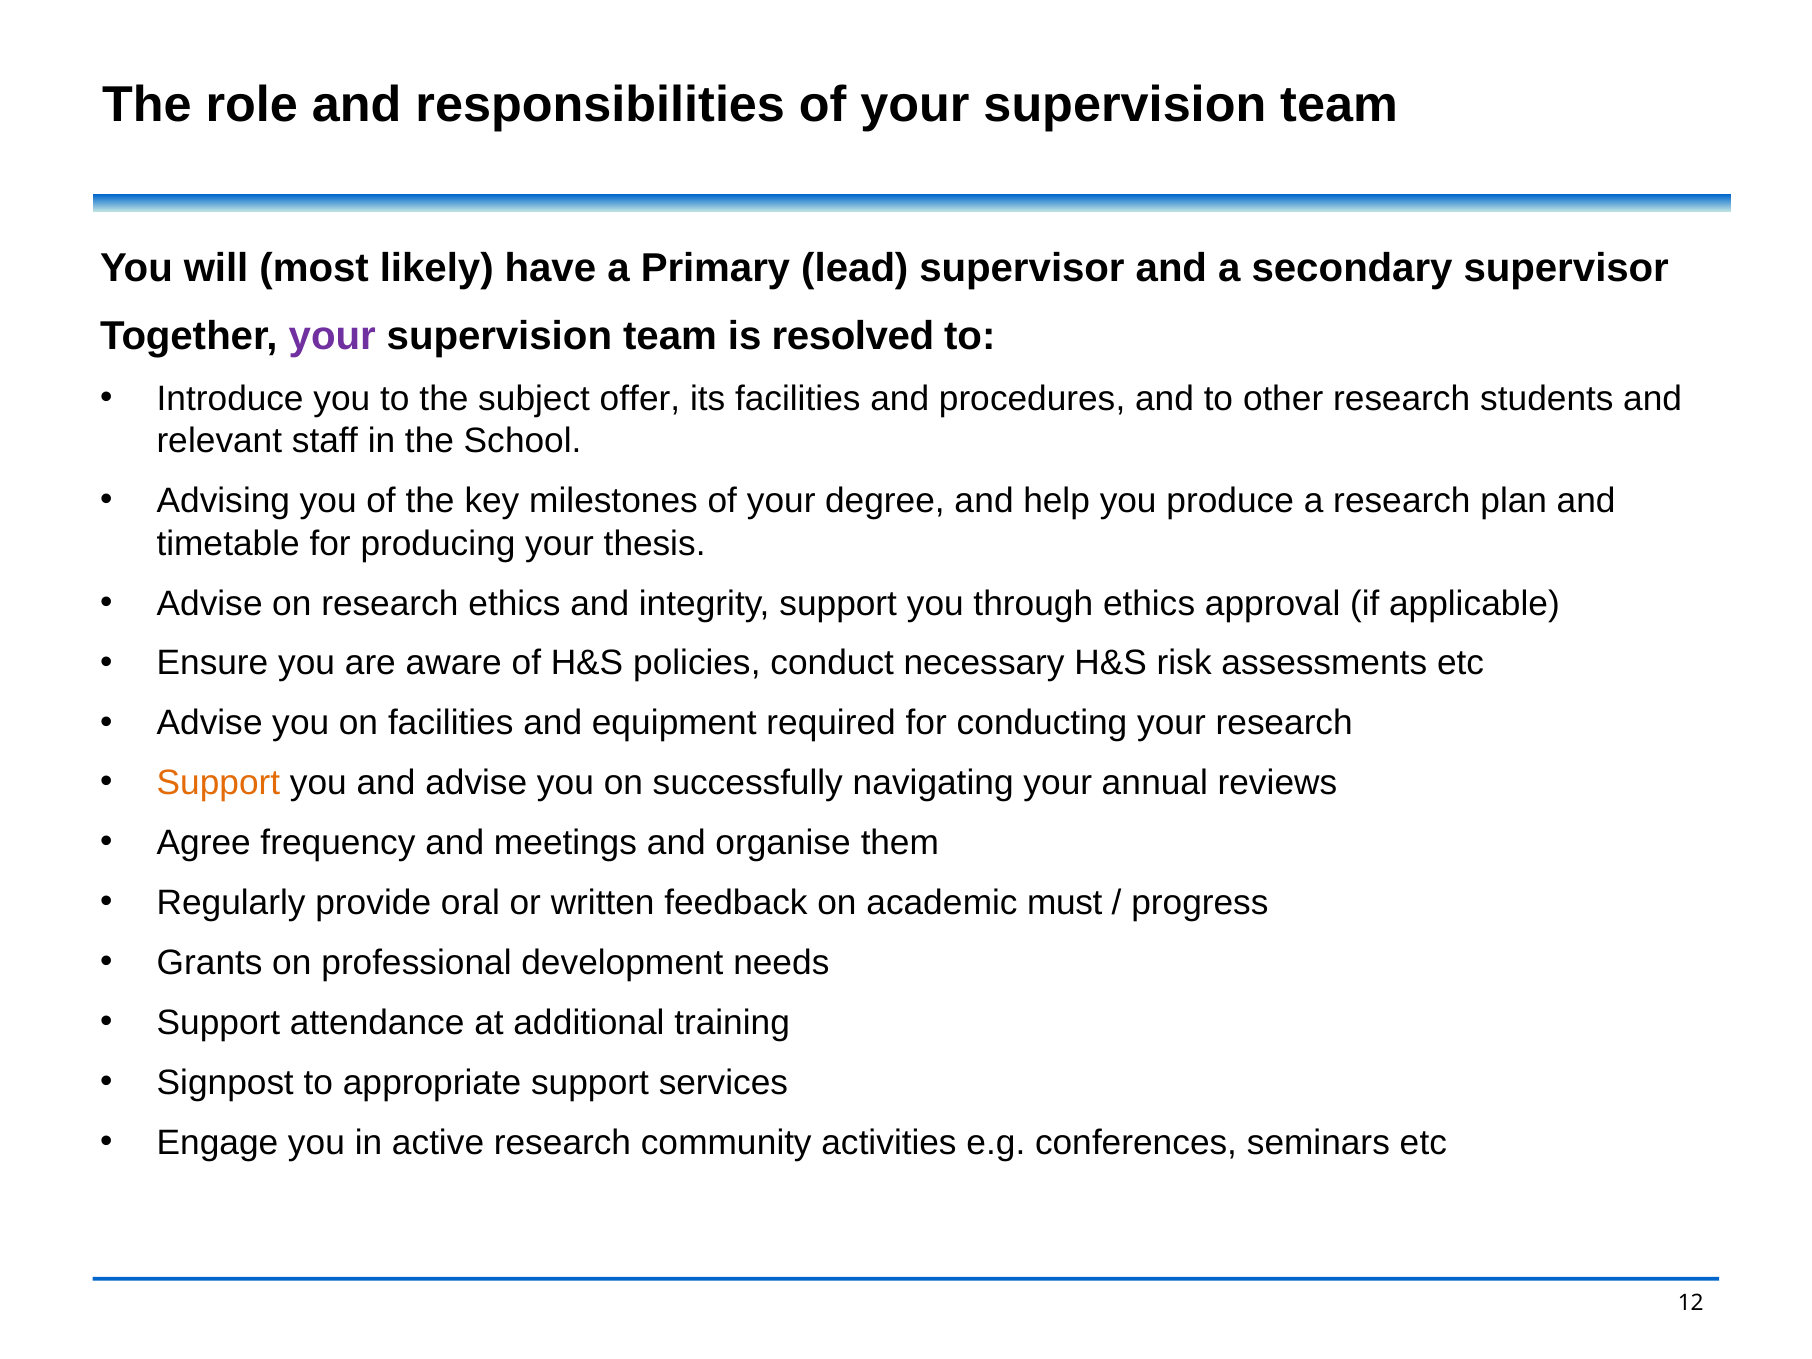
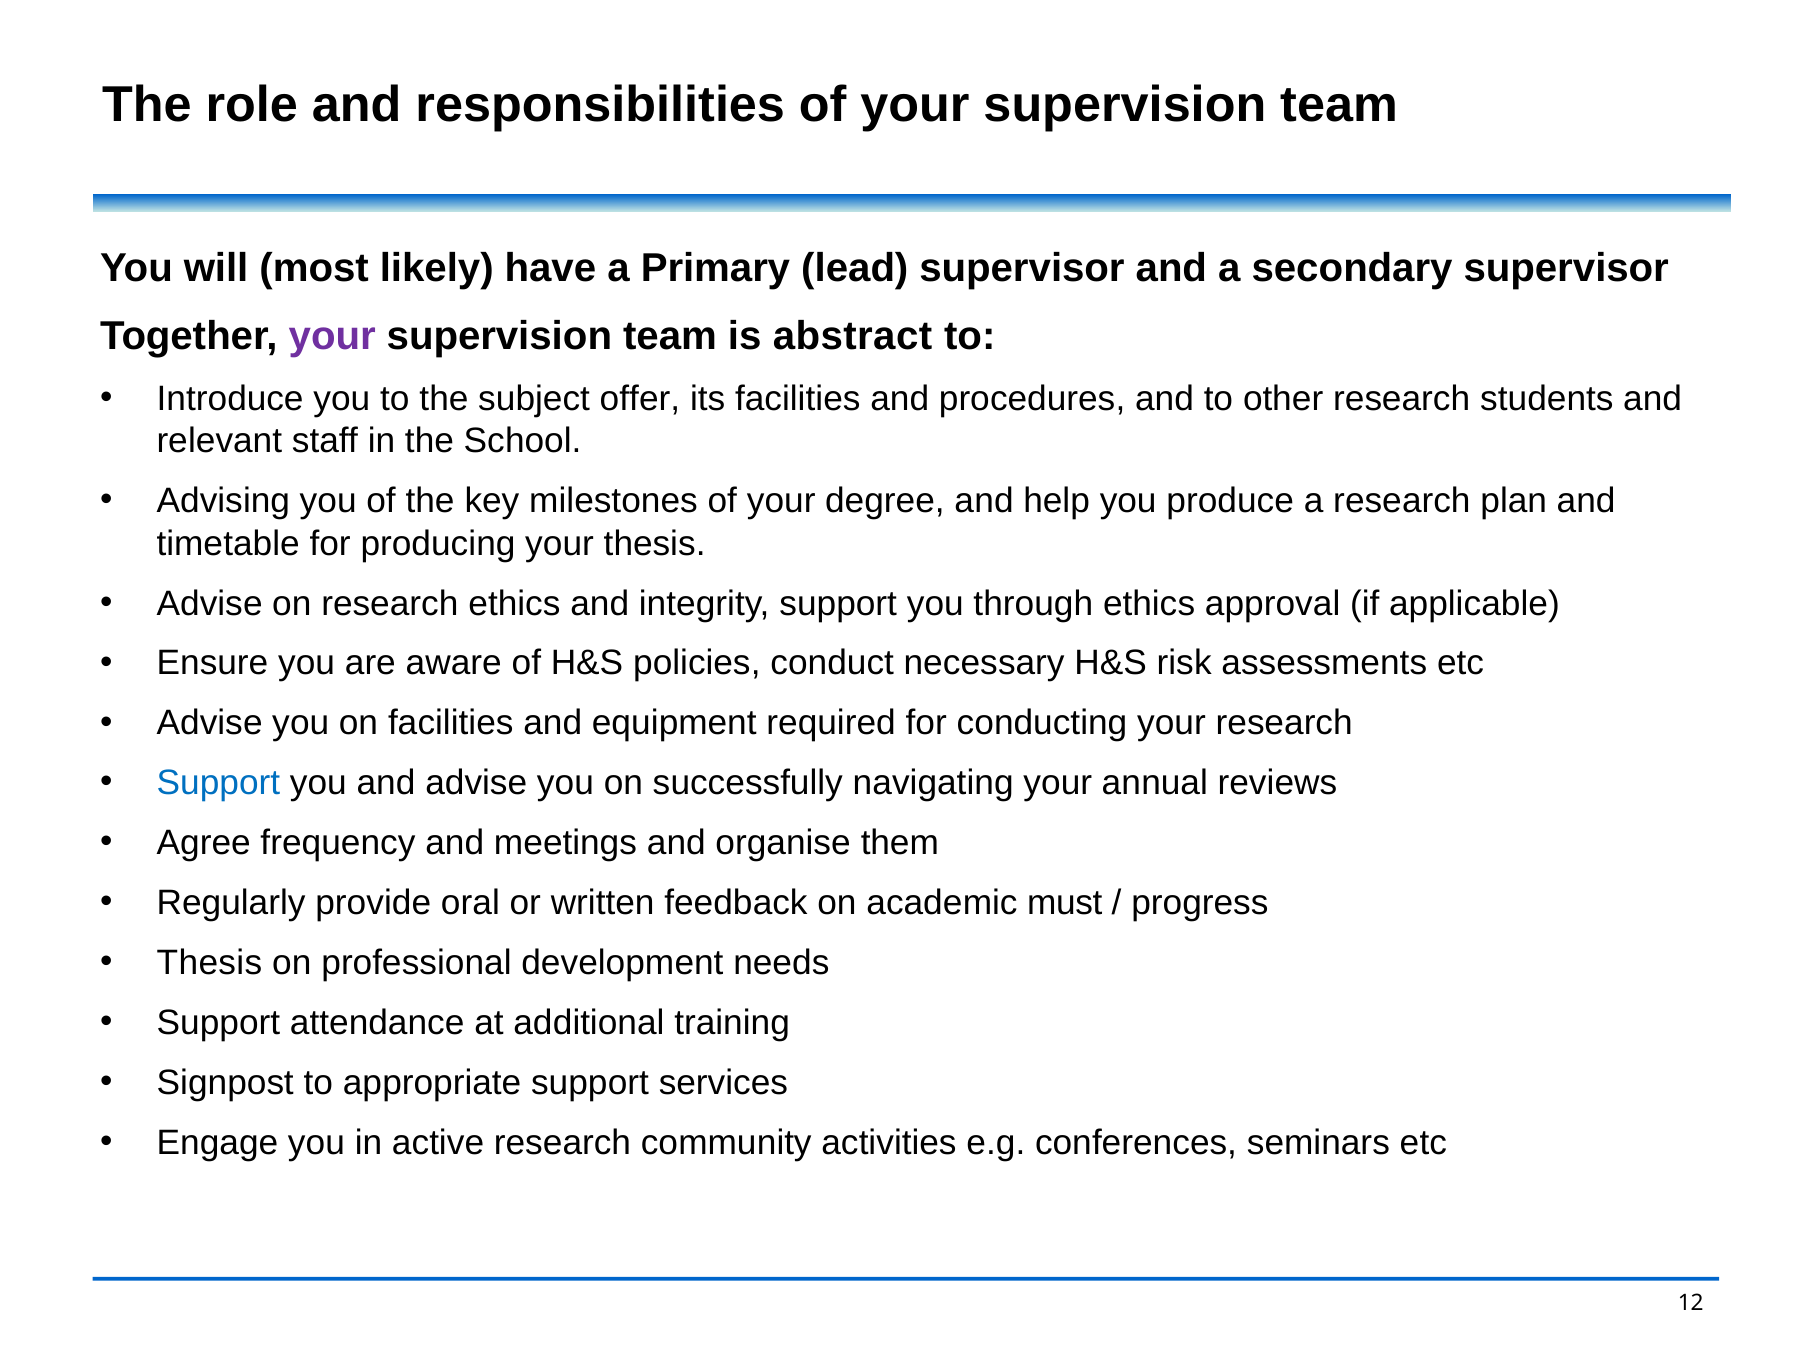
resolved: resolved -> abstract
Support at (218, 783) colour: orange -> blue
Grants at (210, 963): Grants -> Thesis
